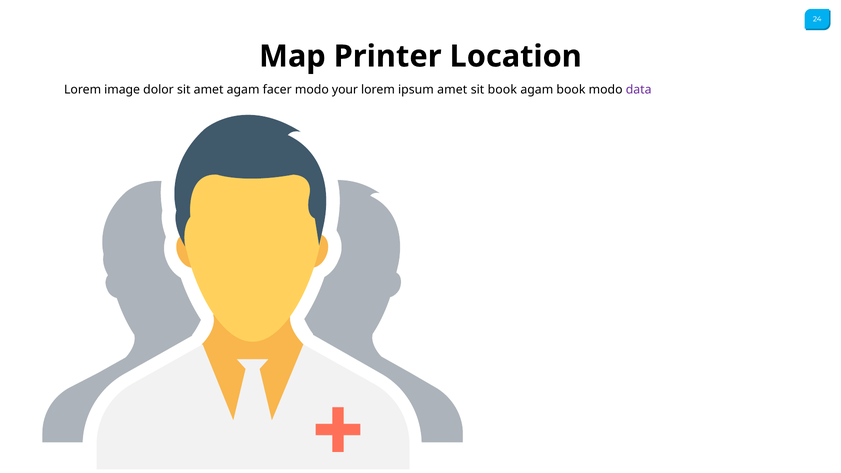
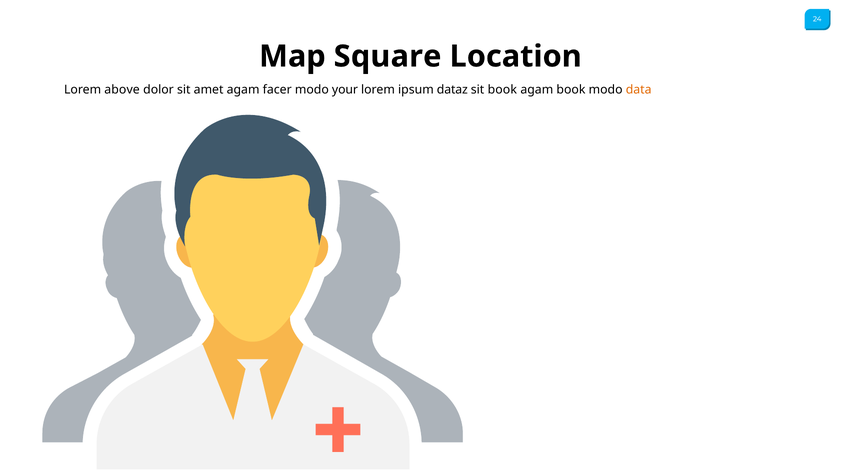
Printer: Printer -> Square
image: image -> above
ipsum amet: amet -> dataz
data colour: purple -> orange
